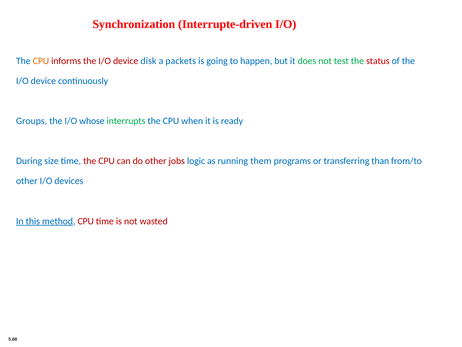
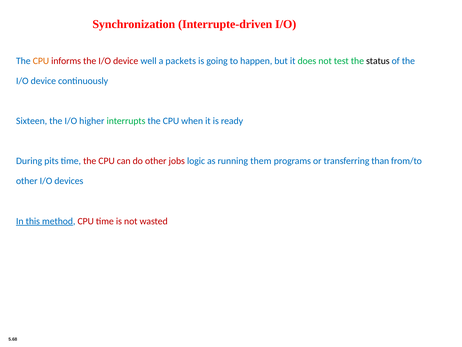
disk: disk -> well
status colour: red -> black
Groups: Groups -> Sixteen
whose: whose -> higher
size: size -> pits
